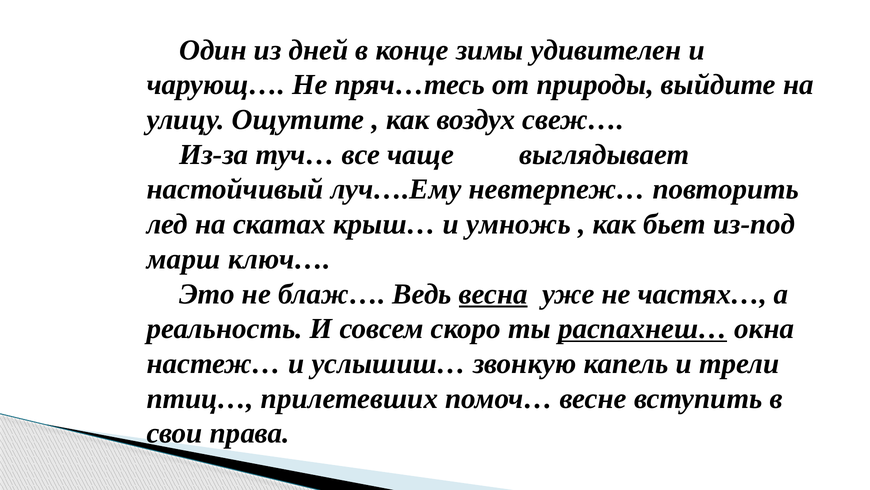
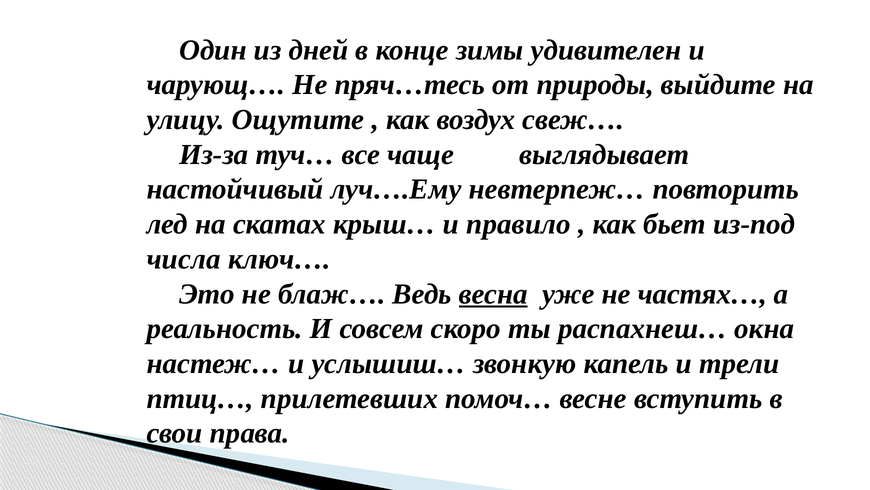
умножь: умножь -> правило
марш: марш -> числа
распахнеш… underline: present -> none
